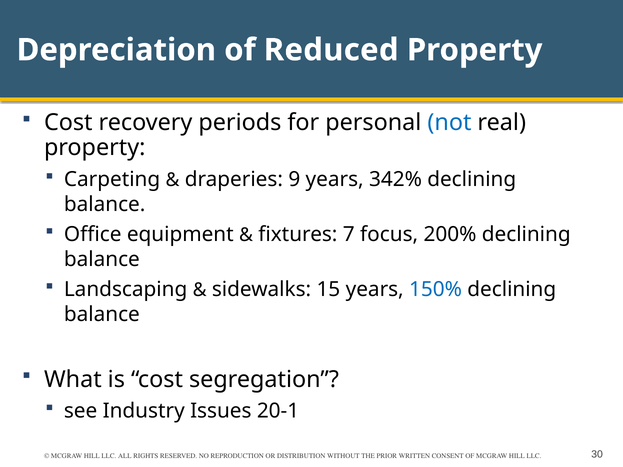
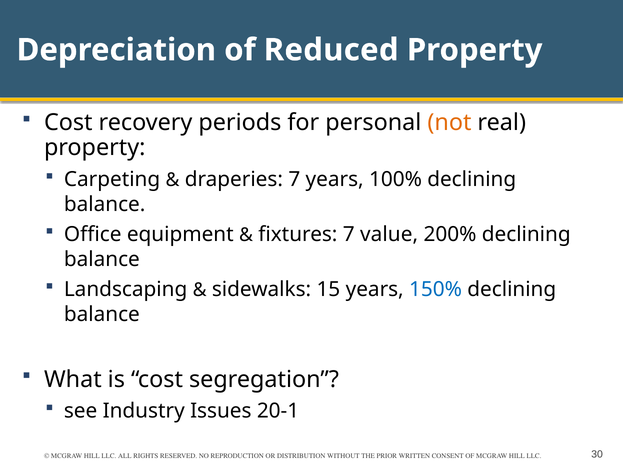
not colour: blue -> orange
draperies 9: 9 -> 7
342%: 342% -> 100%
focus: focus -> value
